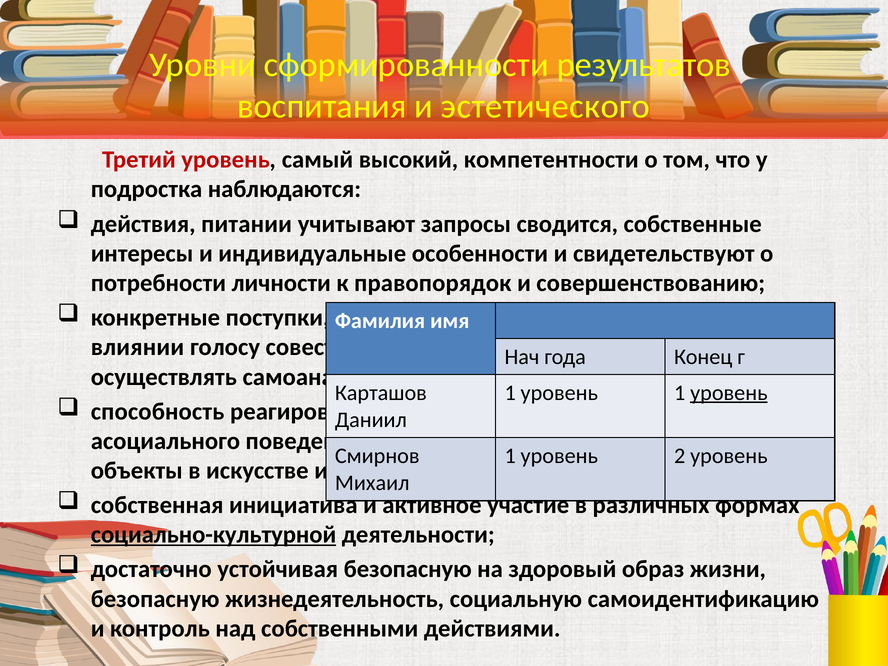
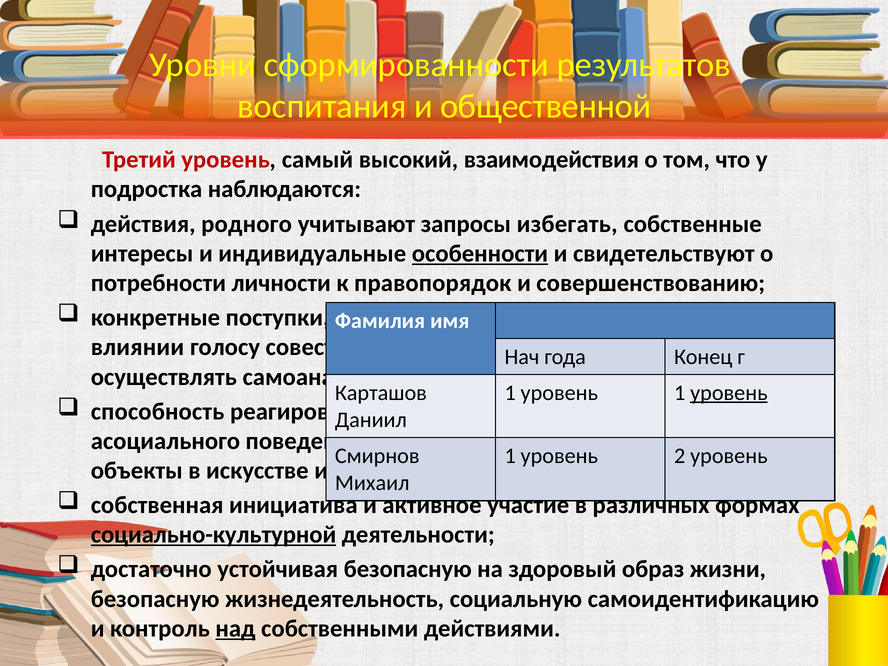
эстетического: эстетического -> общественной
компетентности: компетентности -> взаимодействия
питании: питании -> родного
сводится: сводится -> избегать
особенности underline: none -> present
над underline: none -> present
